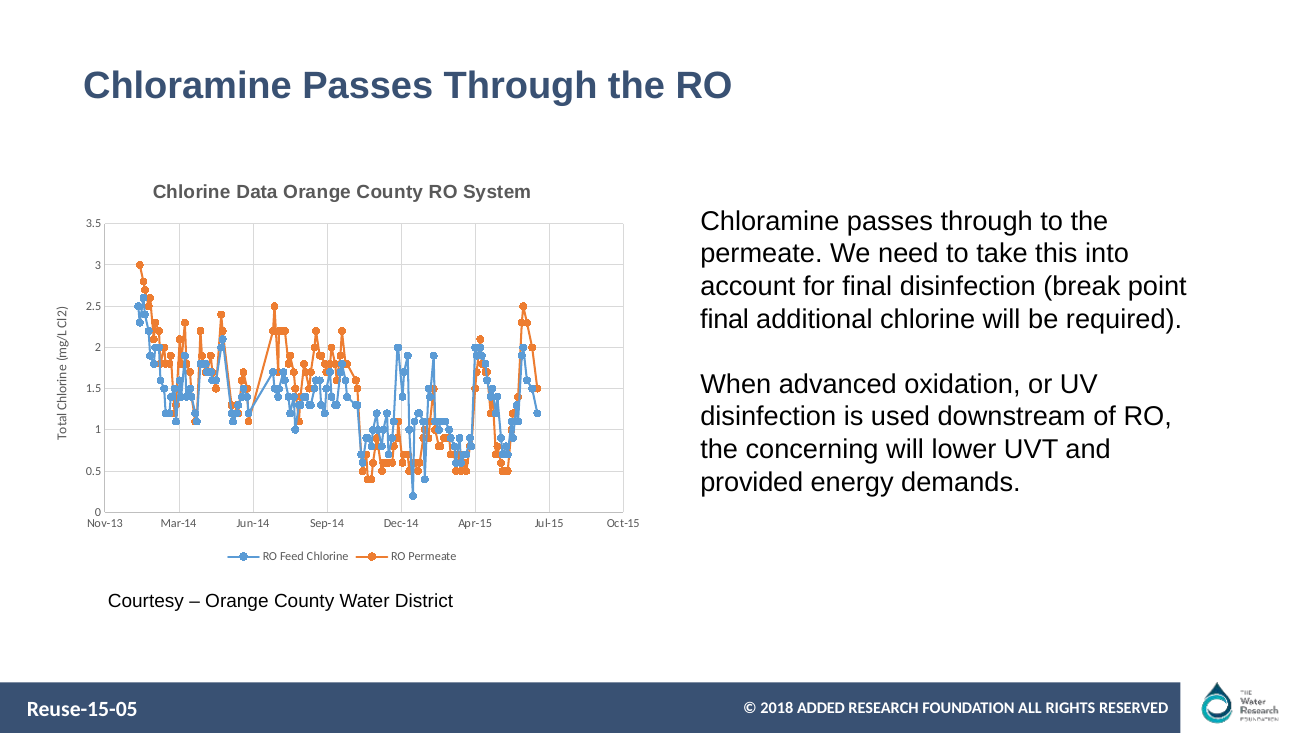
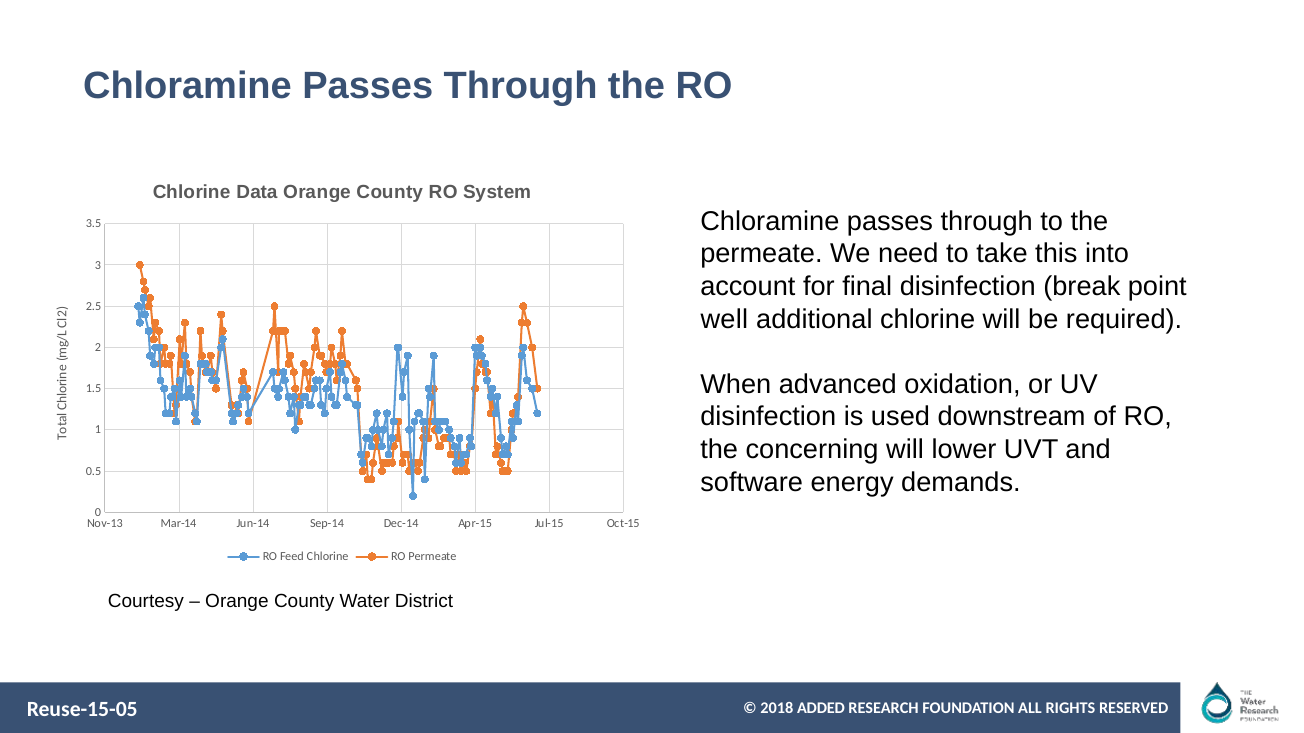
final at (725, 319): final -> well
provided: provided -> software
